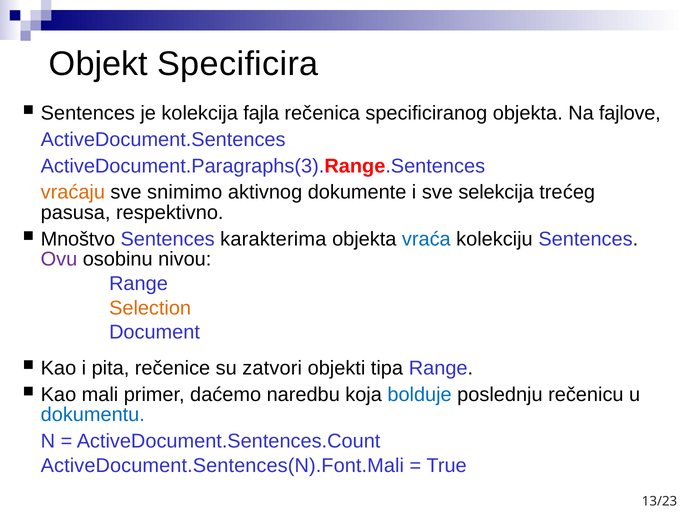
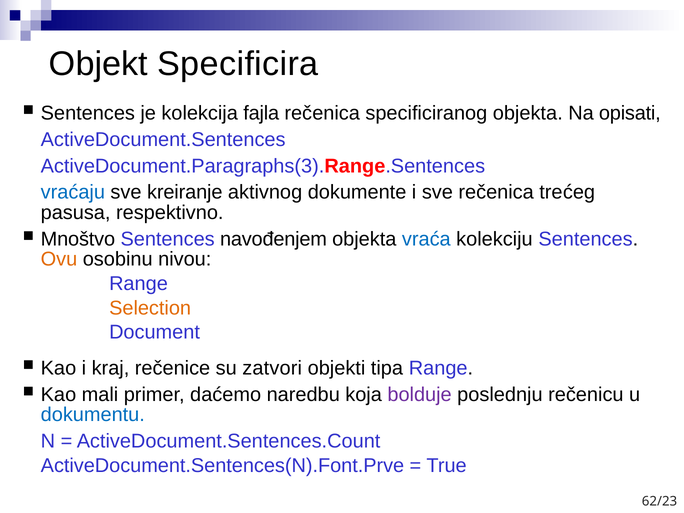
fajlove: fajlove -> opisati
vraćaju colour: orange -> blue
snimimo: snimimo -> kreiranje
sve selekcija: selekcija -> rečenica
karakterima: karakterima -> navođenjem
Ovu colour: purple -> orange
pita: pita -> kraj
bolduje colour: blue -> purple
ActiveDocument.Sentences(N).Font.Mali: ActiveDocument.Sentences(N).Font.Mali -> ActiveDocument.Sentences(N).Font.Prve
13/23: 13/23 -> 62/23
